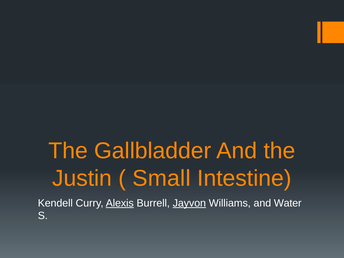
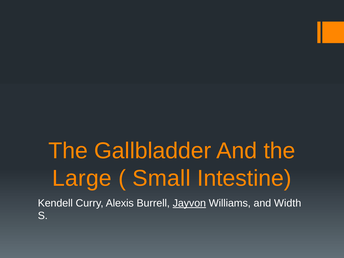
Justin: Justin -> Large
Alexis underline: present -> none
Water: Water -> Width
